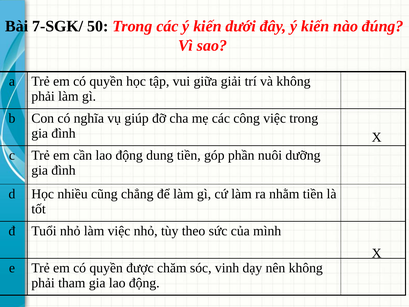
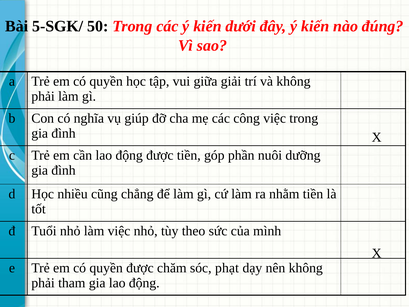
7-SGK/: 7-SGK/ -> 5-SGK/
động dung: dung -> được
vinh: vinh -> phạt
